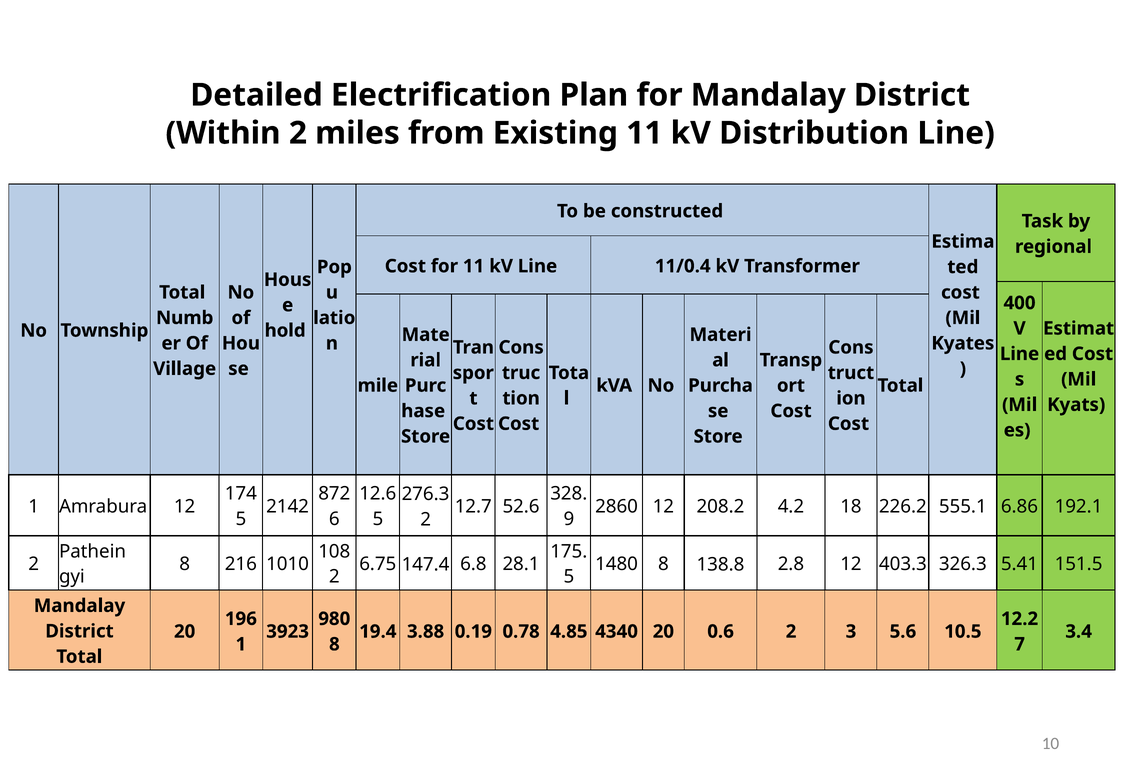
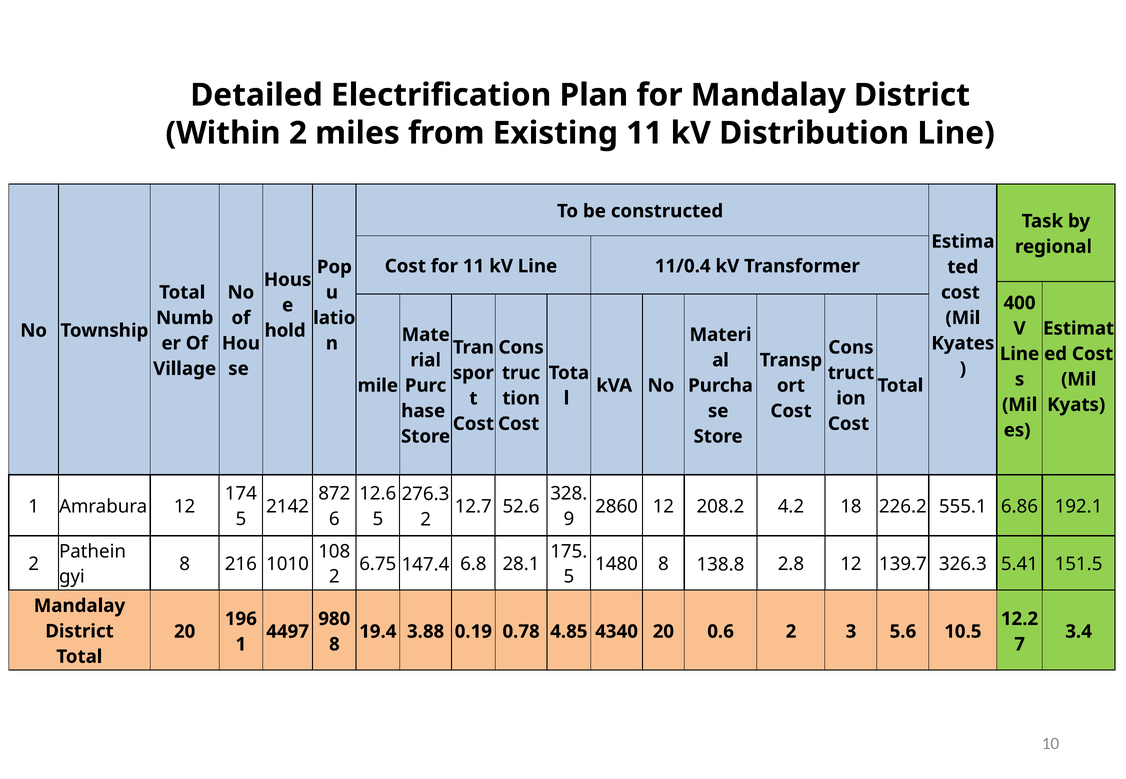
403.3: 403.3 -> 139.7
3923: 3923 -> 4497
